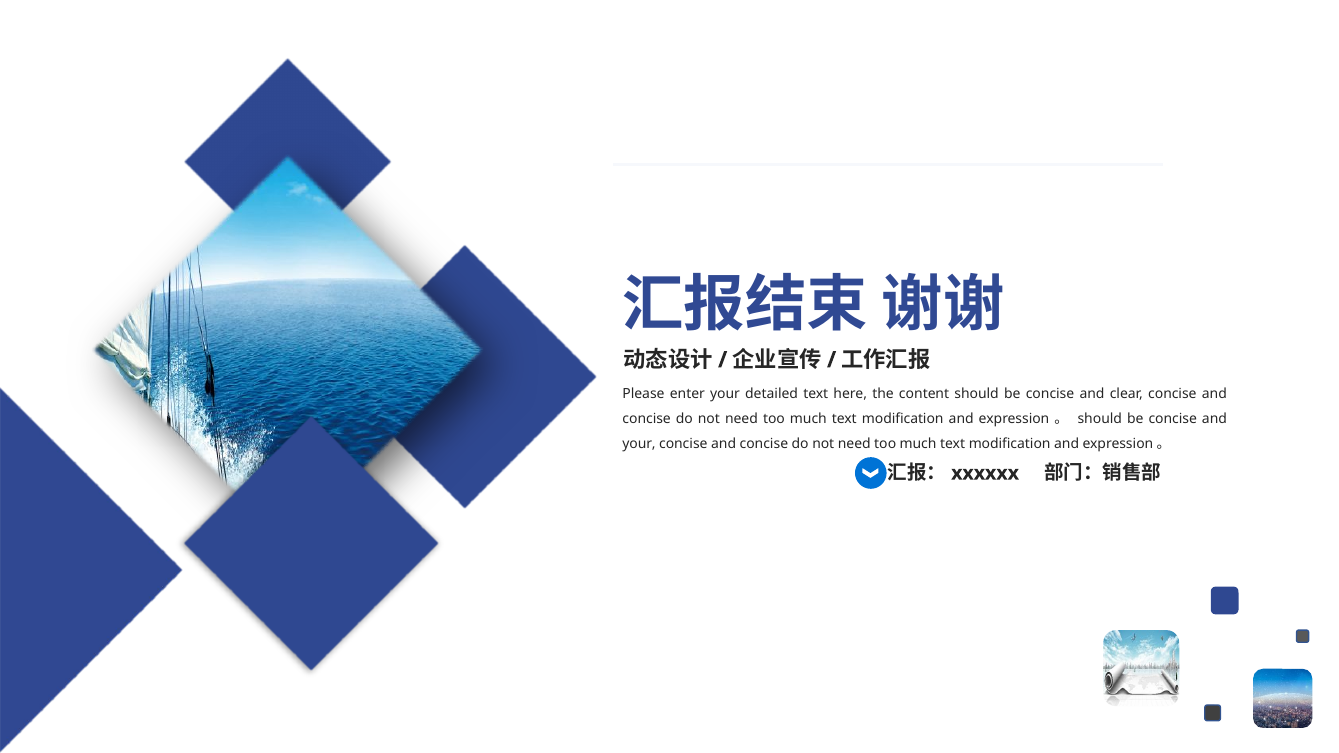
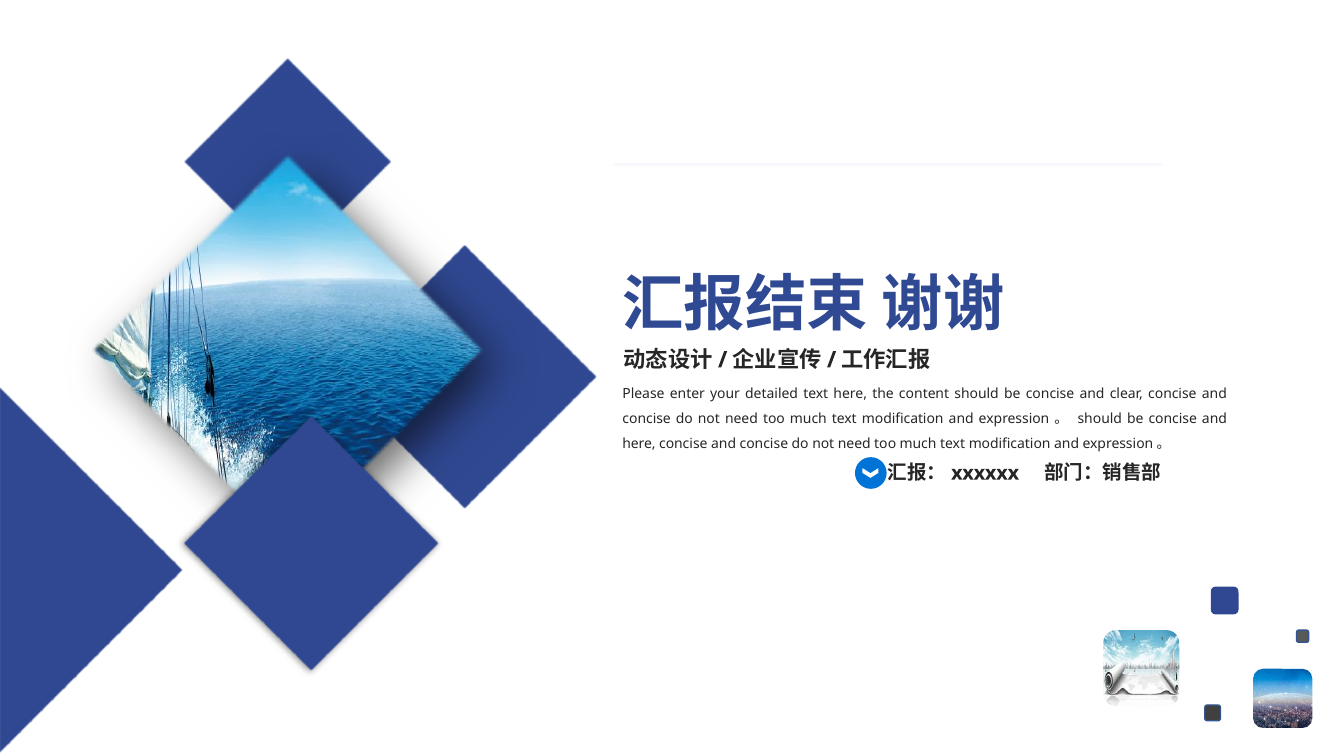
your at (639, 444): your -> here
